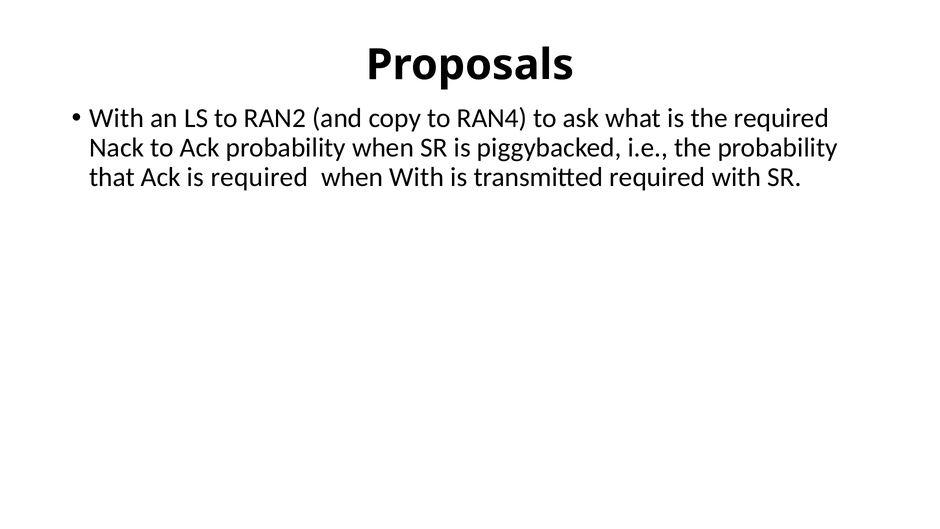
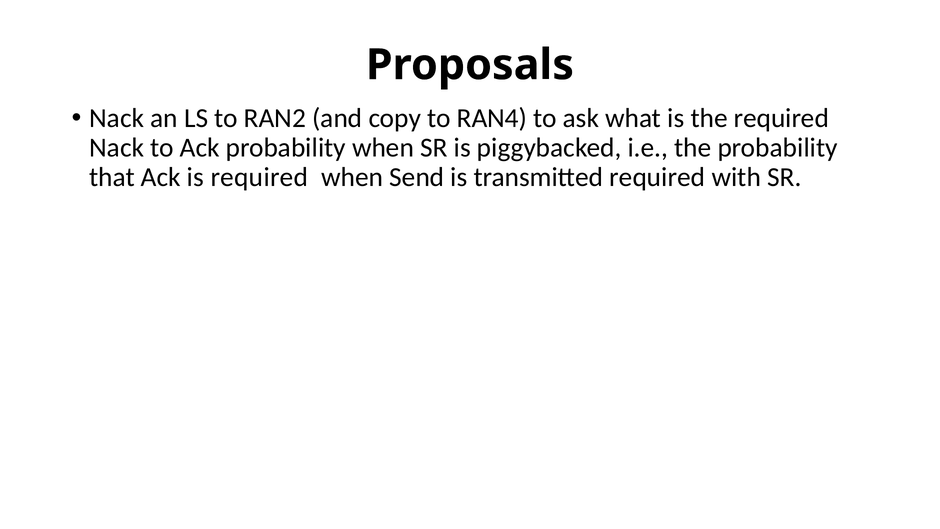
With at (117, 118): With -> Nack
when With: With -> Send
